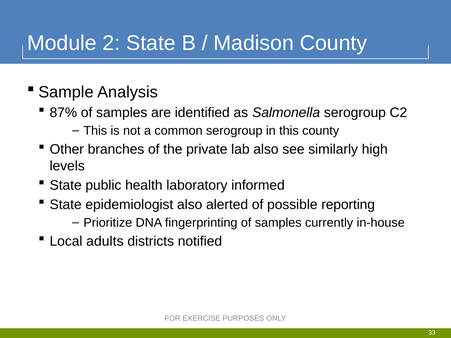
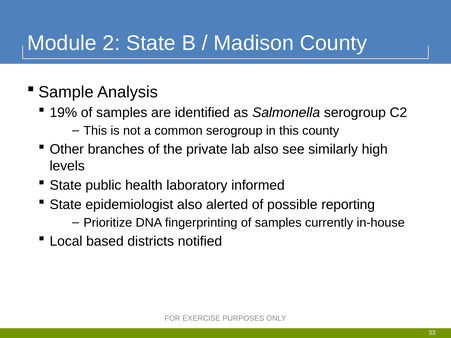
87%: 87% -> 19%
adults: adults -> based
